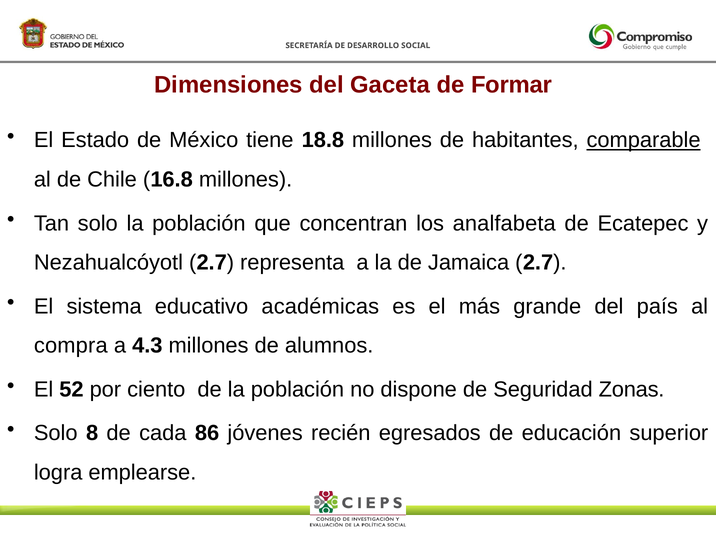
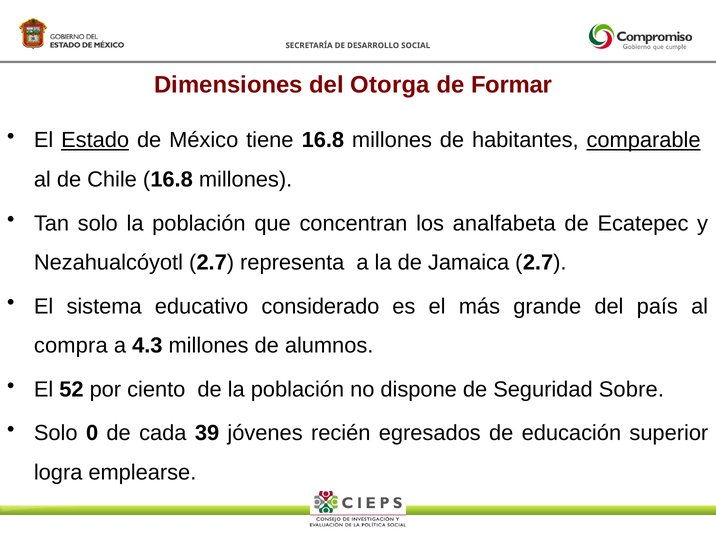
Gaceta: Gaceta -> Otorga
Estado underline: none -> present
tiene 18.8: 18.8 -> 16.8
académicas: académicas -> considerado
Zonas: Zonas -> Sobre
8: 8 -> 0
86: 86 -> 39
